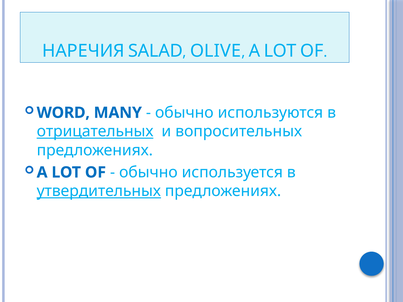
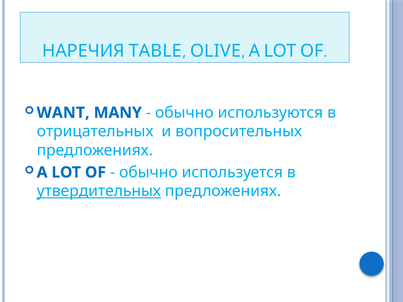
SALAD: SALAD -> TABLE
WORD: WORD -> WANT
отрицательных underline: present -> none
